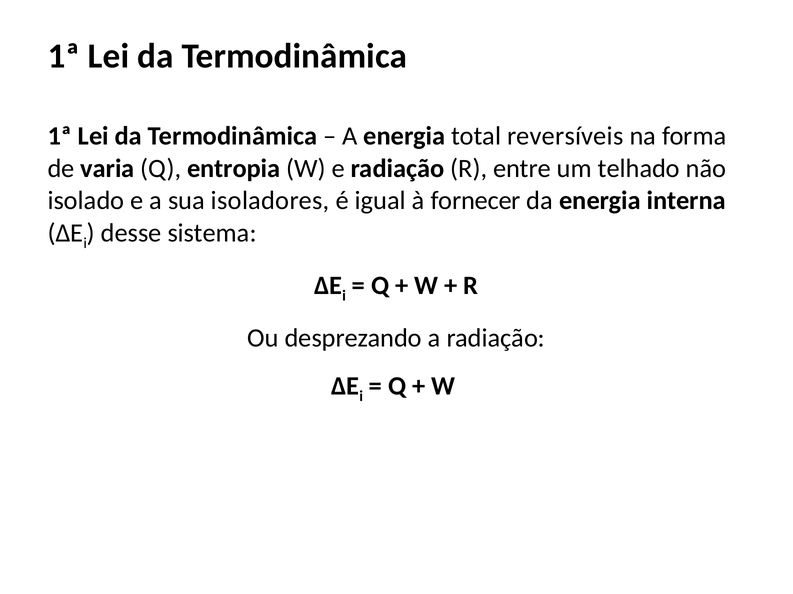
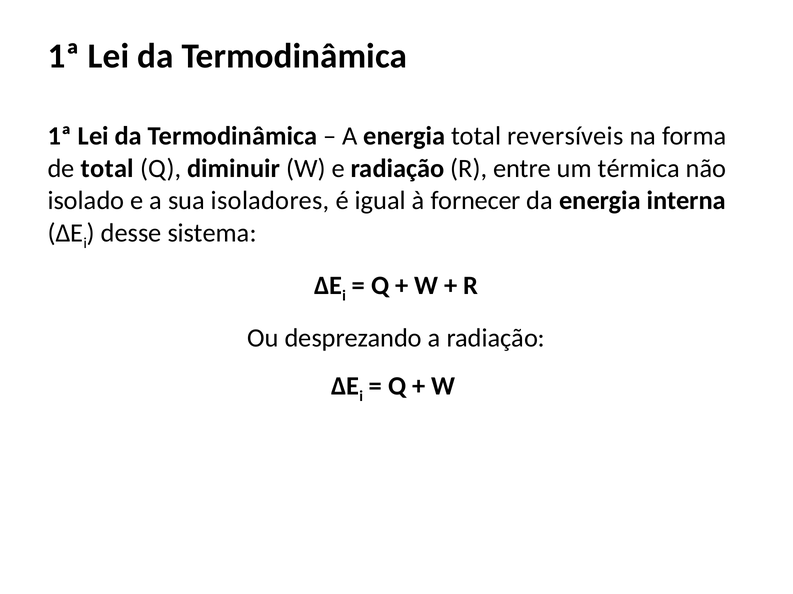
de varia: varia -> total
entropia: entropia -> diminuir
telhado: telhado -> térmica
